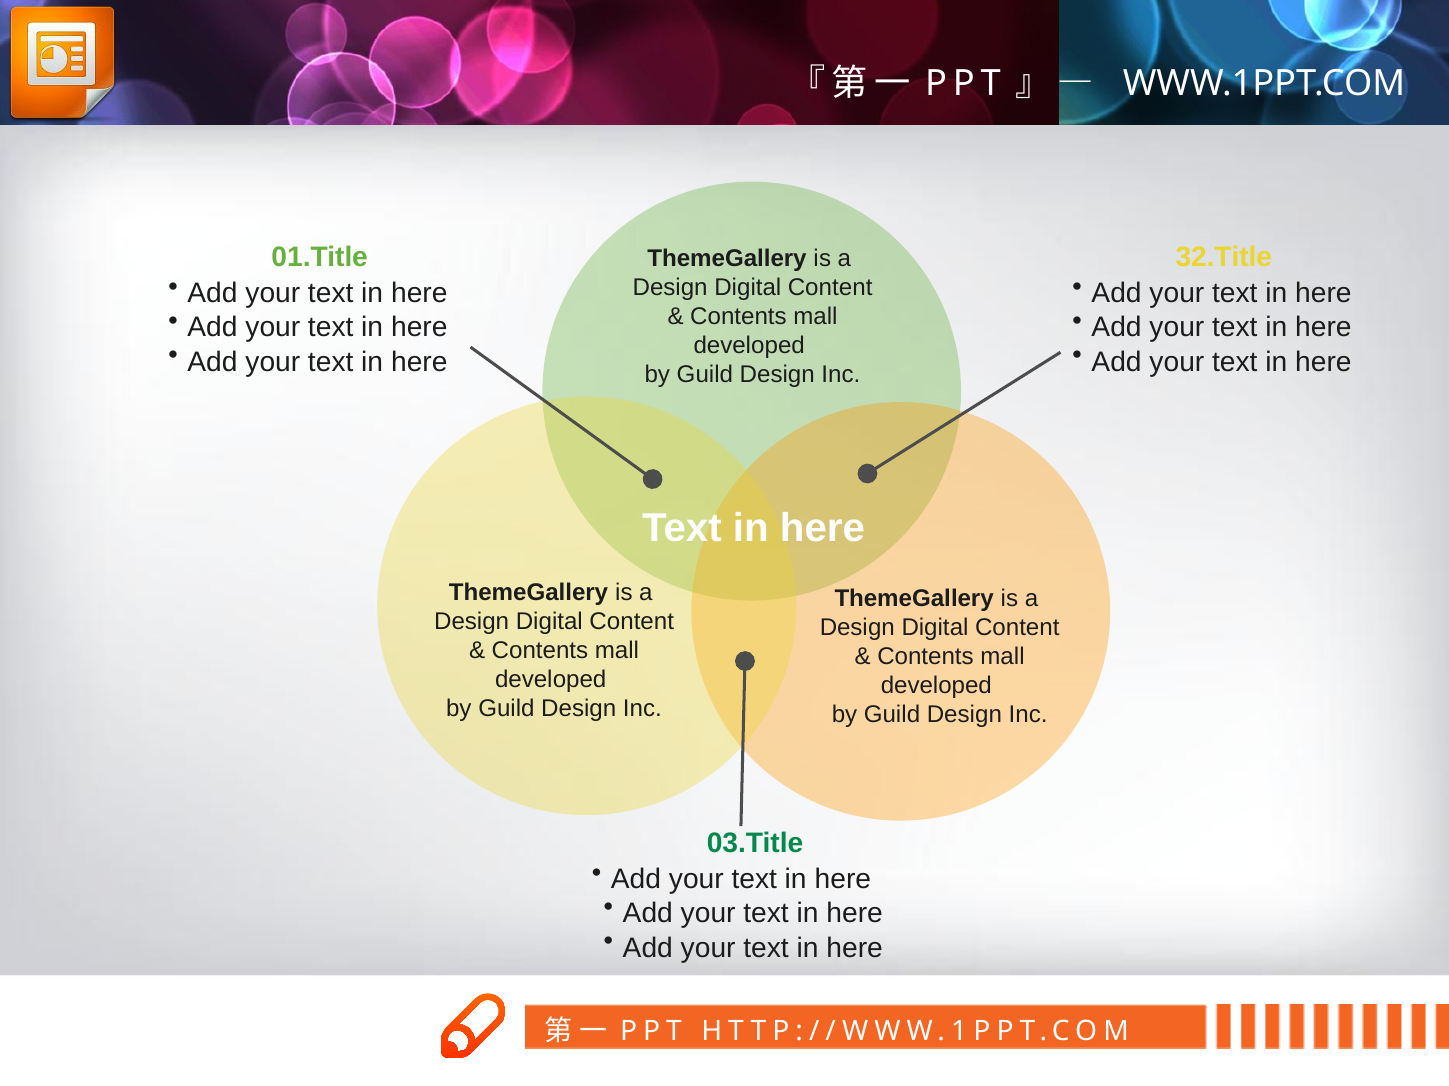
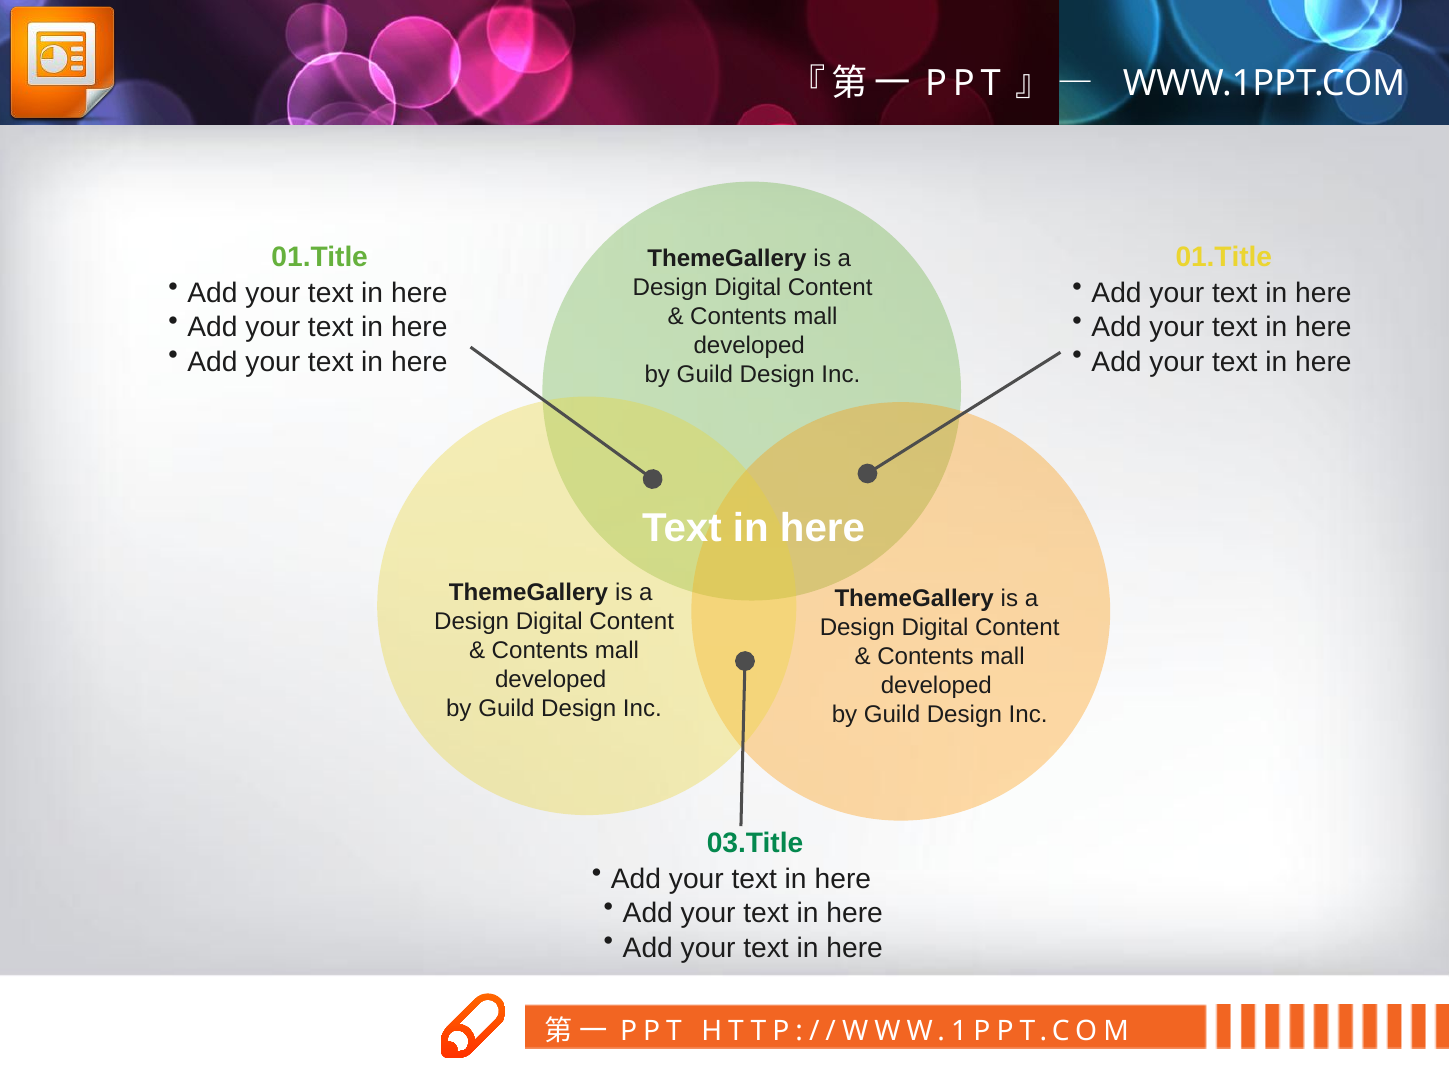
32.Title at (1224, 257): 32.Title -> 01.Title
